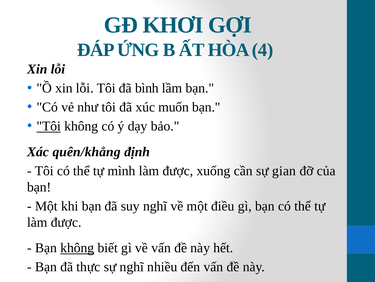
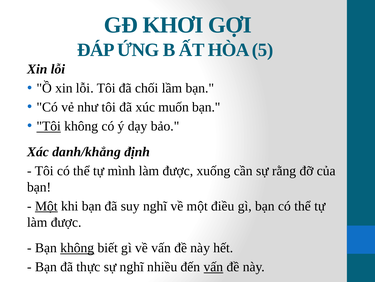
4: 4 -> 5
bình: bình -> chối
quên/khẳng: quên/khẳng -> danh/khẳng
gian: gian -> rằng
Một at (46, 206) underline: none -> present
vấn at (213, 266) underline: none -> present
